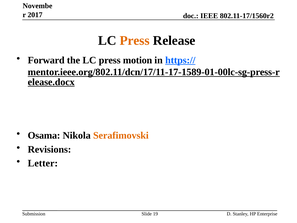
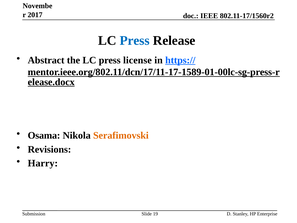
Press at (135, 41) colour: orange -> blue
Forward: Forward -> Abstract
motion: motion -> license
Letter: Letter -> Harry
